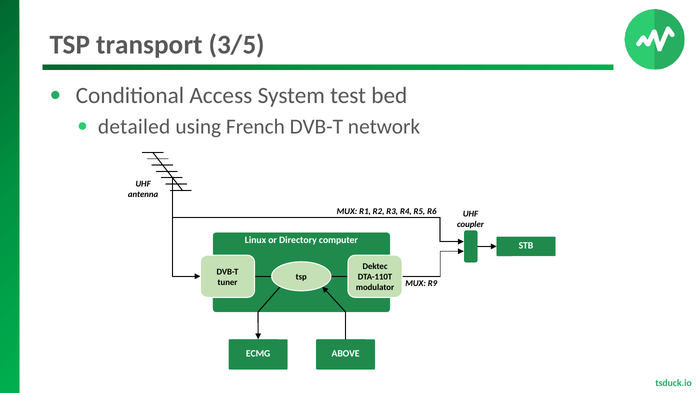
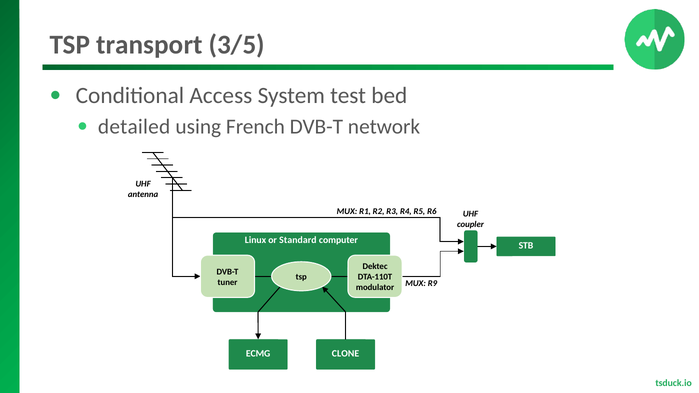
Directory: Directory -> Standard
ABOVE: ABOVE -> CLONE
